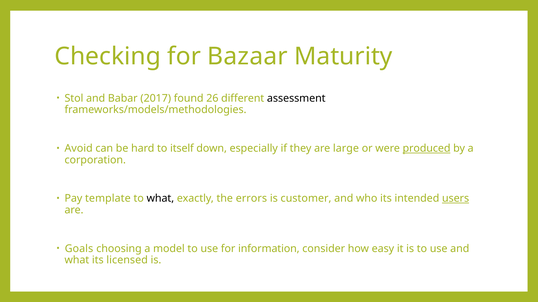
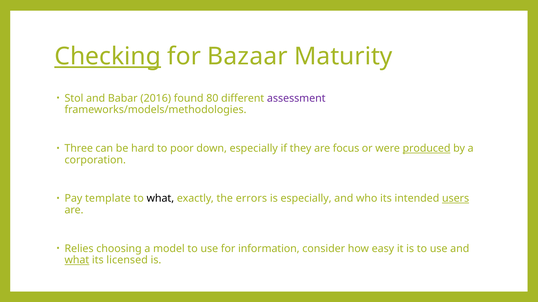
Checking underline: none -> present
2017: 2017 -> 2016
26: 26 -> 80
assessment colour: black -> purple
Avoid: Avoid -> Three
itself: itself -> poor
large: large -> focus
is customer: customer -> especially
Goals: Goals -> Relies
what at (77, 261) underline: none -> present
